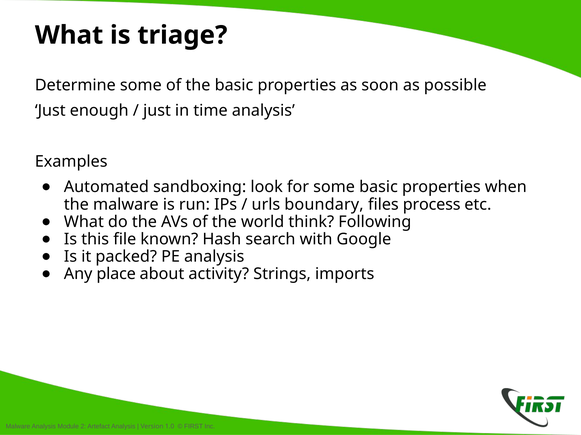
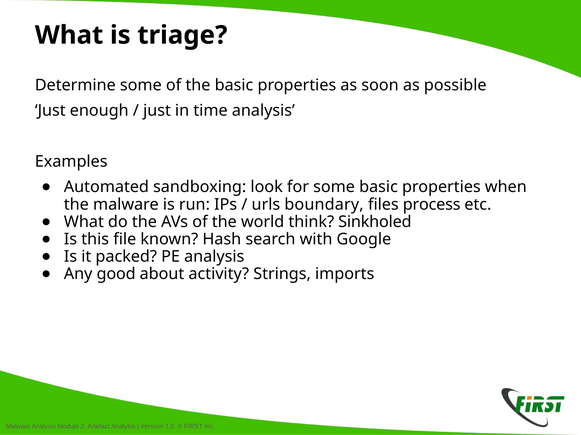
Following: Following -> Sinkholed
place: place -> good
